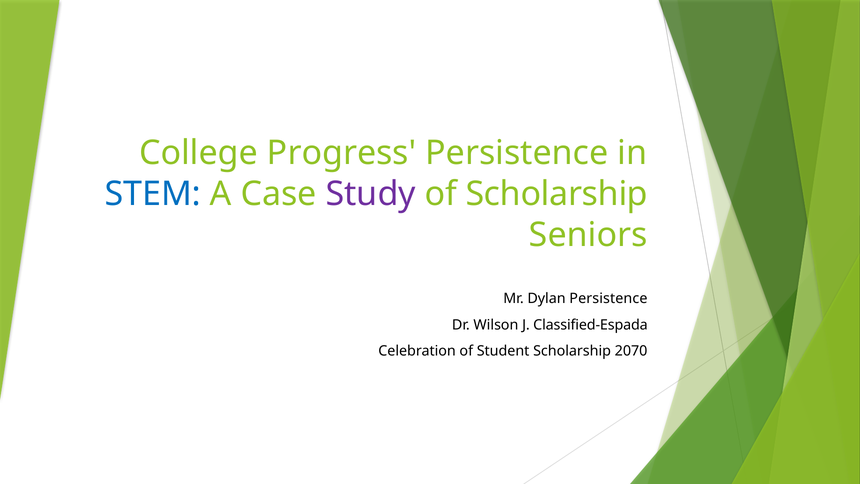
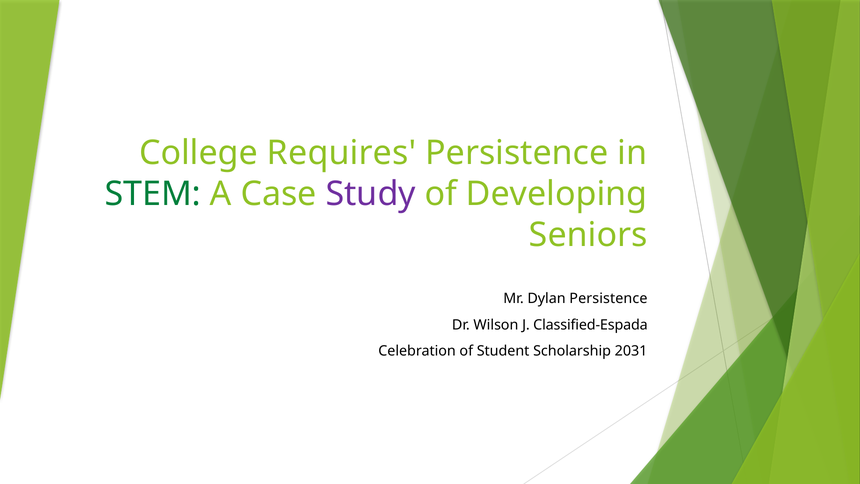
Progress: Progress -> Requires
STEM colour: blue -> green
of Scholarship: Scholarship -> Developing
2070: 2070 -> 2031
